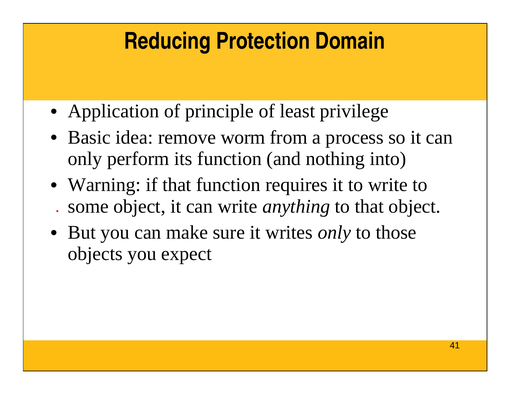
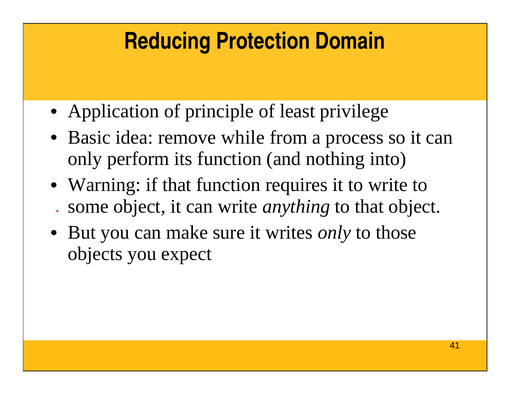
worm: worm -> while
